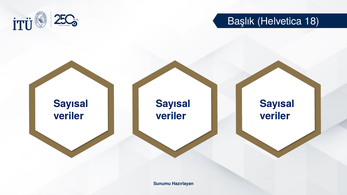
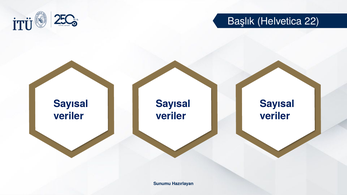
18: 18 -> 22
